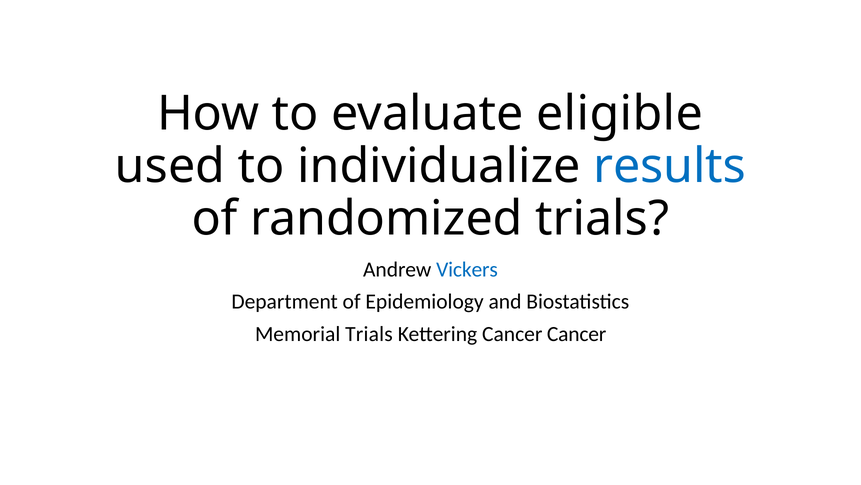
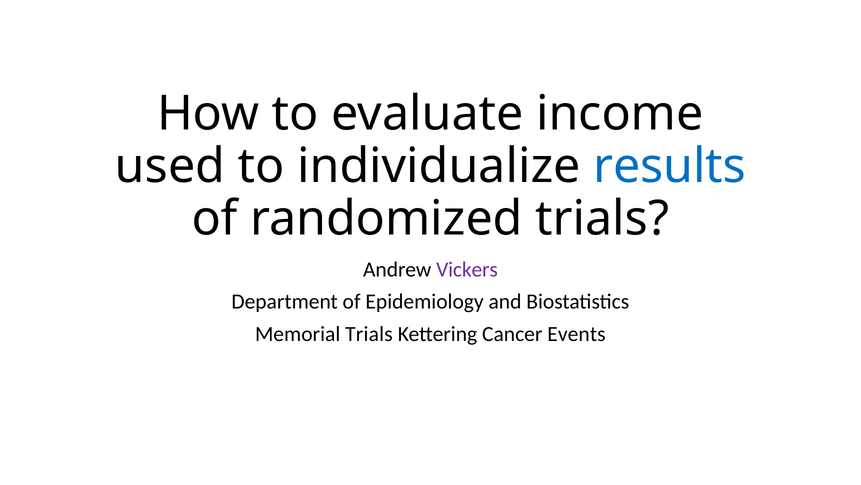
eligible: eligible -> income
Vickers colour: blue -> purple
Cancer Cancer: Cancer -> Events
